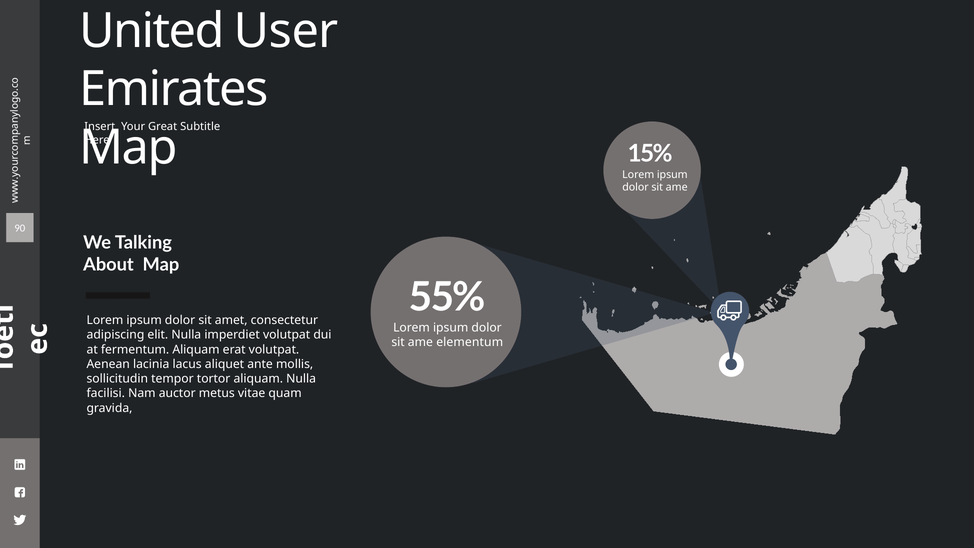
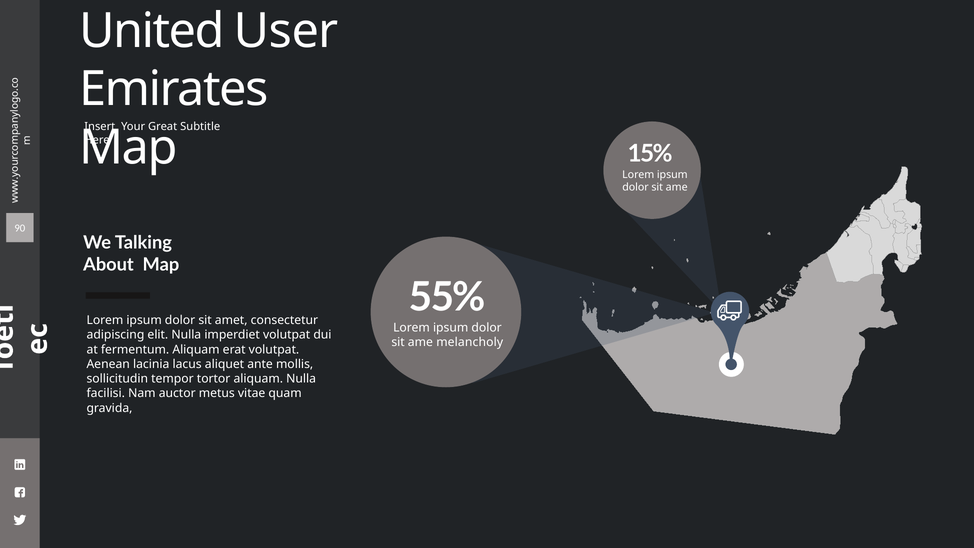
elementum: elementum -> melancholy
